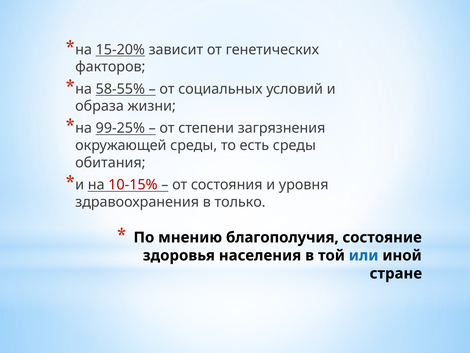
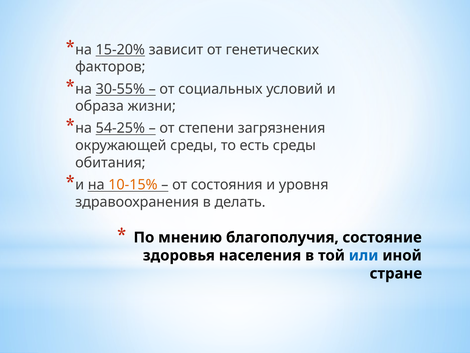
58-55%: 58-55% -> 30-55%
99-25%: 99-25% -> 54-25%
10-15% colour: red -> orange
только: только -> делать
